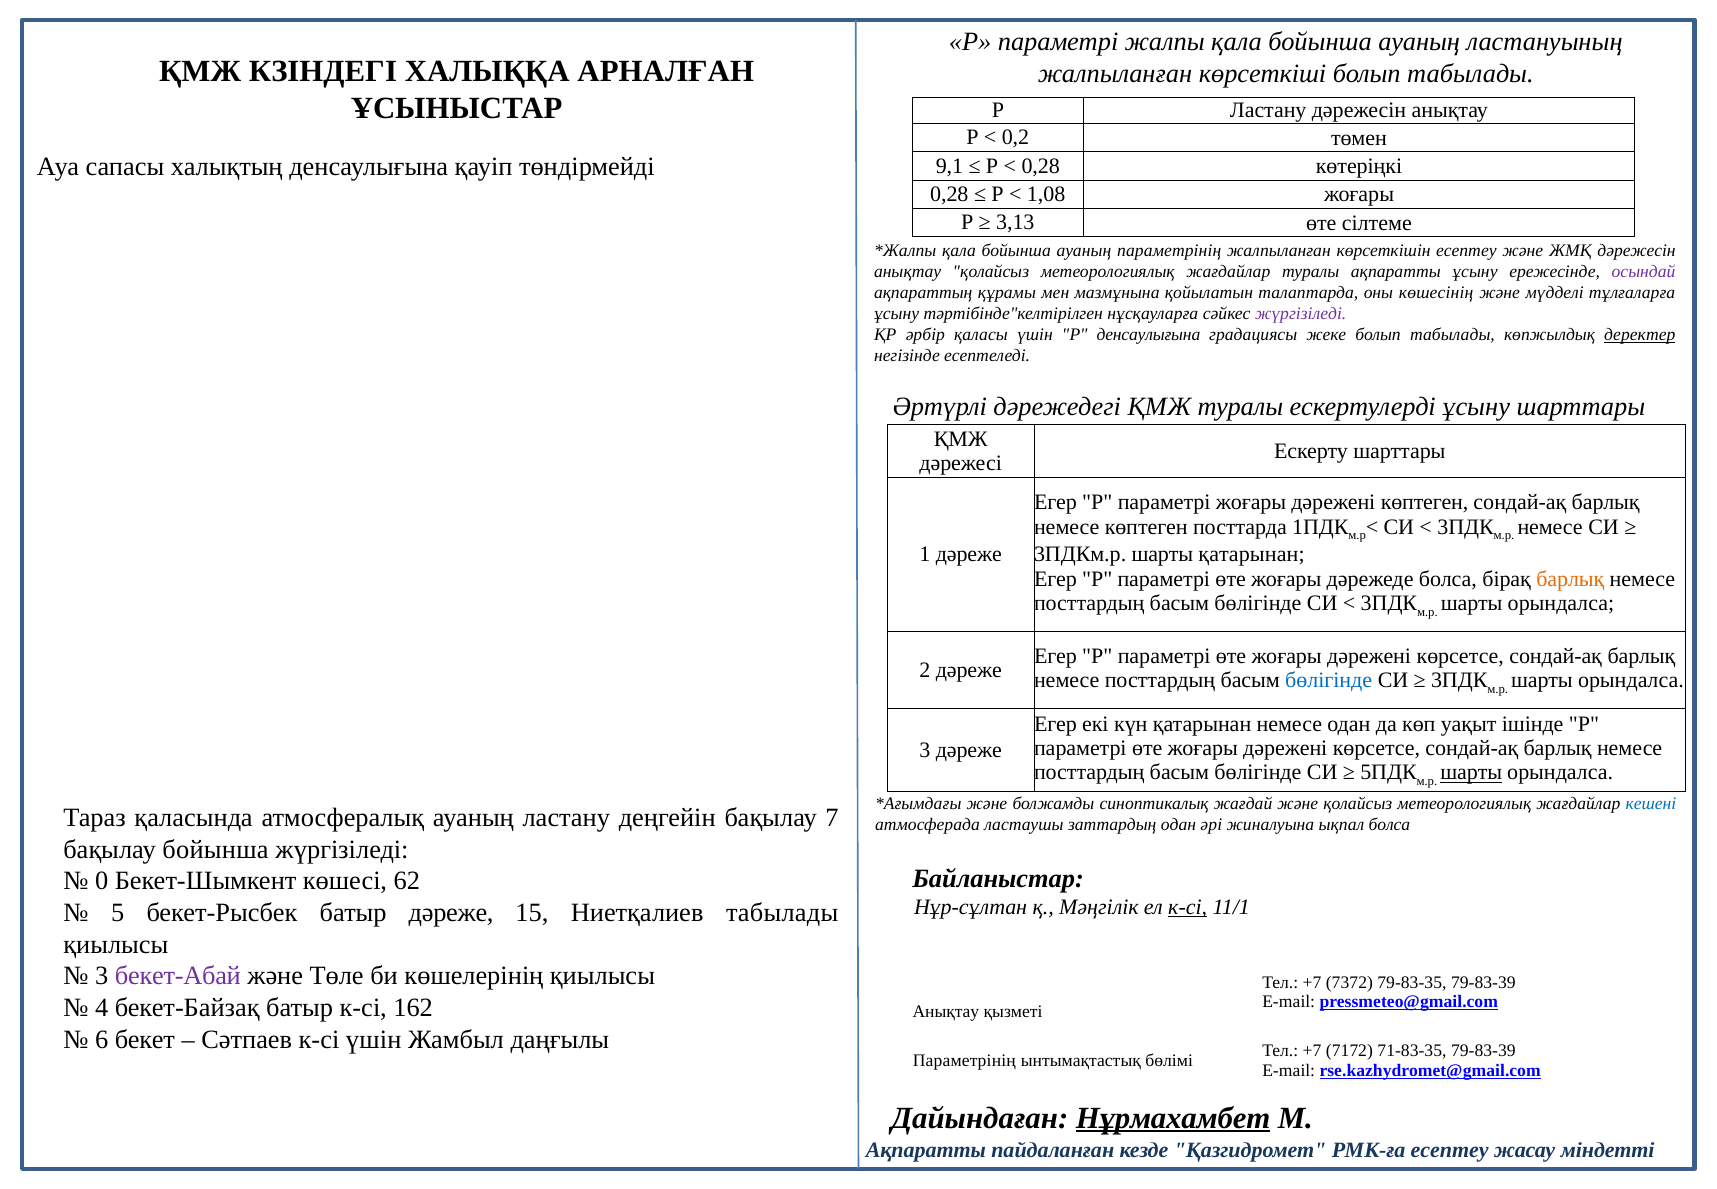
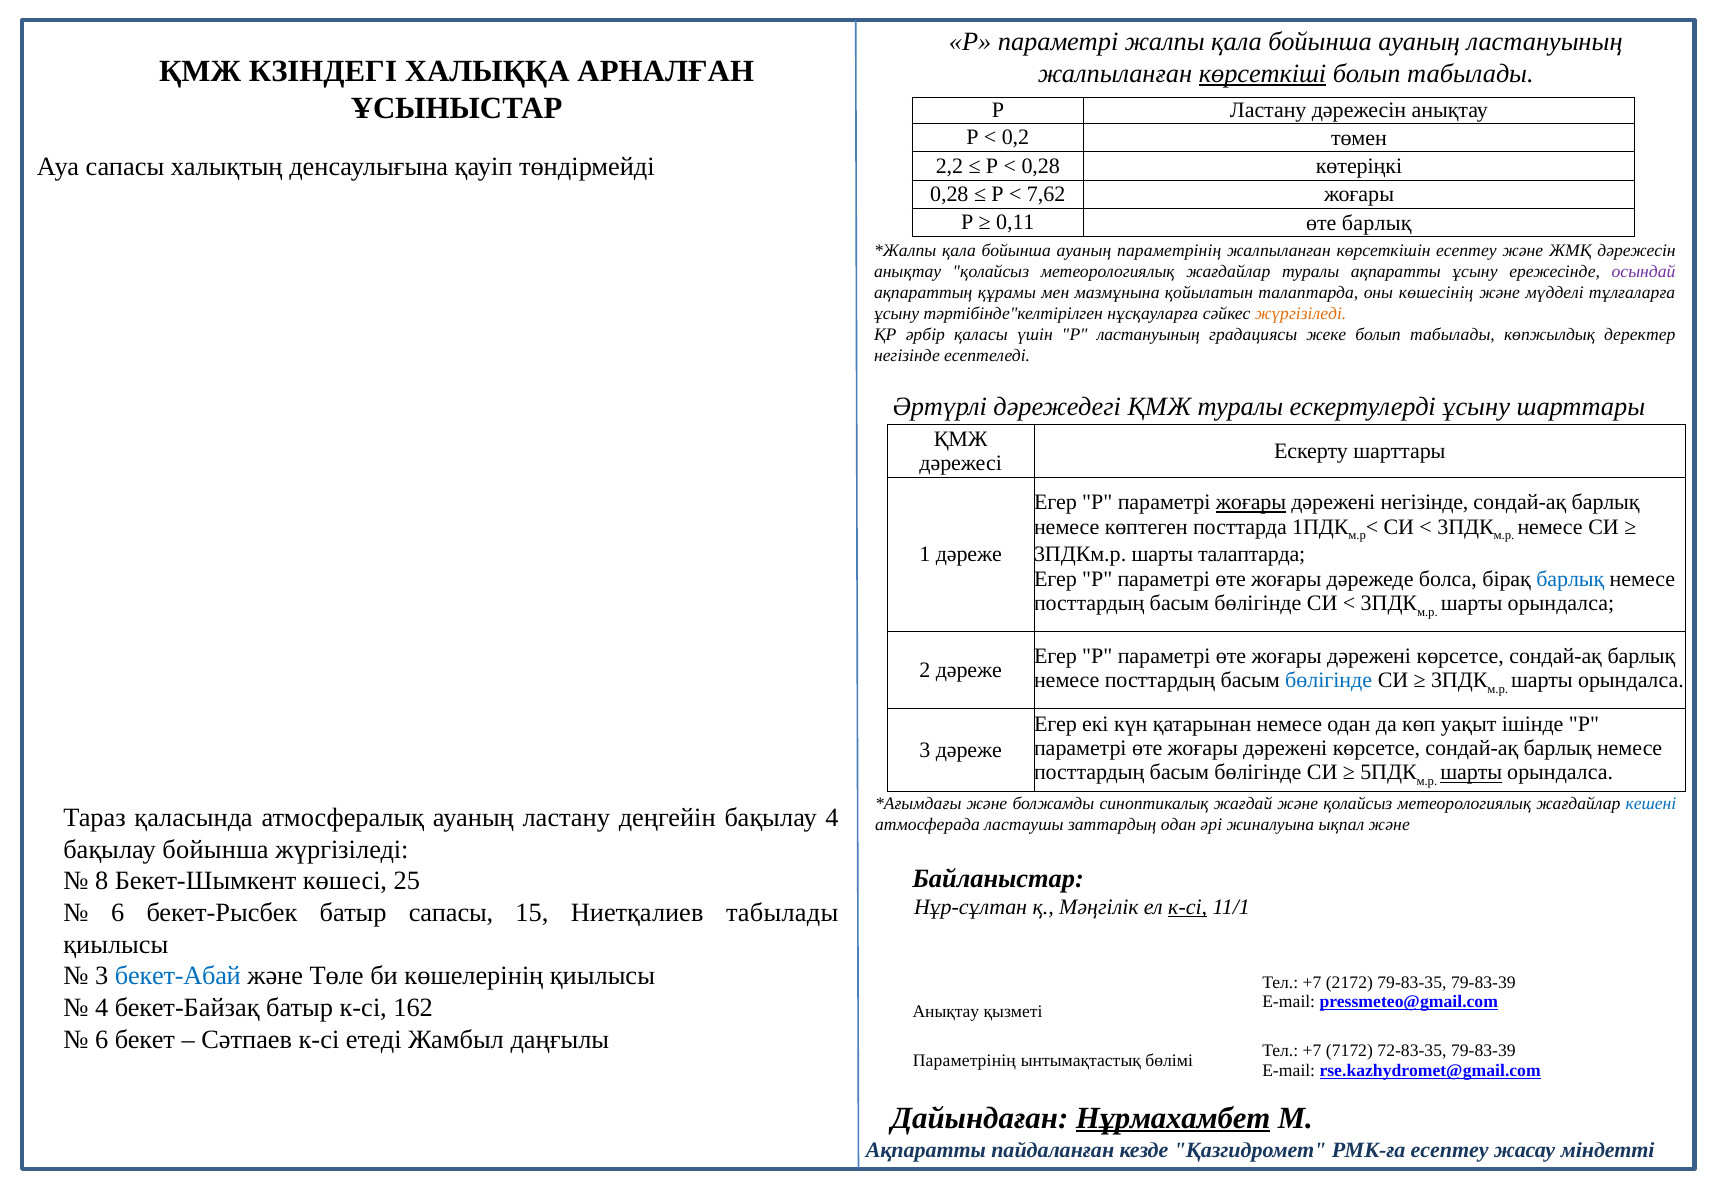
көрсеткіші underline: none -> present
9,1: 9,1 -> 2,2
1,08: 1,08 -> 7,62
3,13: 3,13 -> 0,11
өте сілтеме: сілтеме -> барлық
жүргізіледі at (1301, 314) colour: purple -> orange
Р денсаулығына: денсаулығына -> ластануының
деректер underline: present -> none
жоғары at (1251, 503) underline: none -> present
дәрежені көптеген: көптеген -> негізінде
шарты қатарынан: қатарынан -> талаптарда
барлық at (1570, 579) colour: orange -> blue
бақылау 7: 7 -> 4
ықпал болса: болса -> және
0: 0 -> 8
62: 62 -> 25
5 at (118, 913): 5 -> 6
батыр дәреже: дәреже -> сапасы
бекет-Абай colour: purple -> blue
7372: 7372 -> 2172
к-сі үшін: үшін -> етеді
71-83-35: 71-83-35 -> 72-83-35
